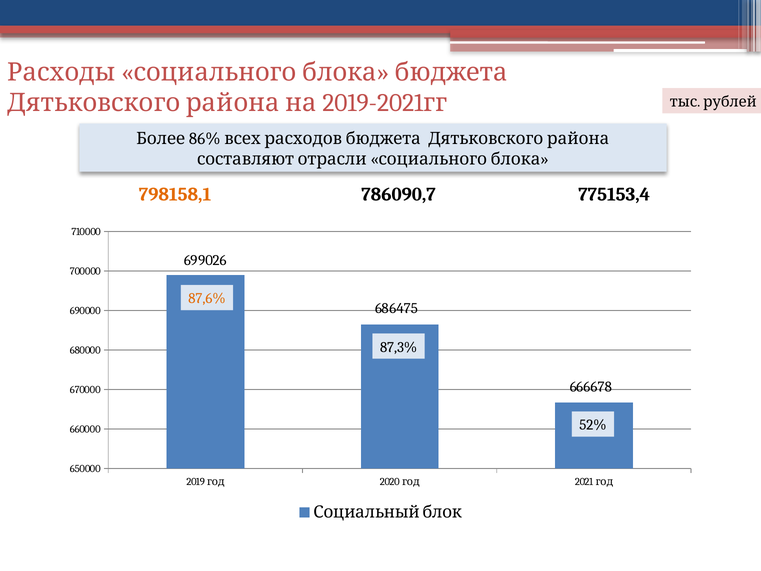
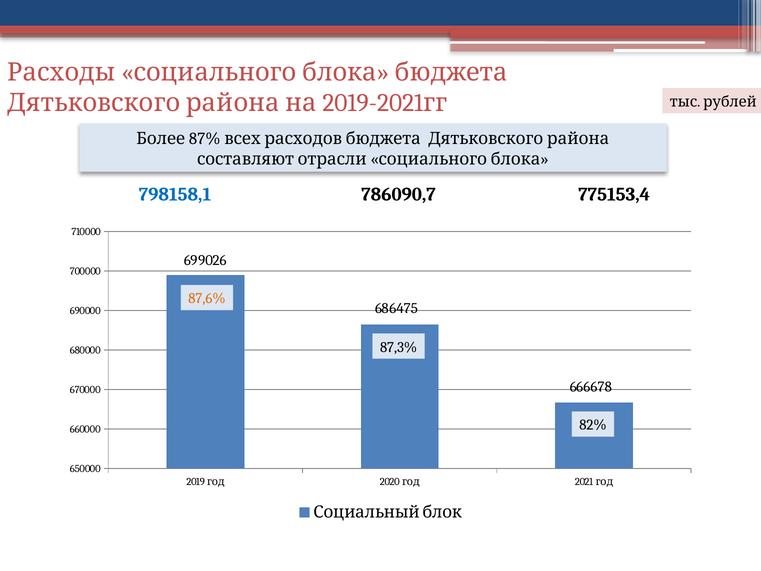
86%: 86% -> 87%
798158,1 colour: orange -> blue
52%: 52% -> 82%
